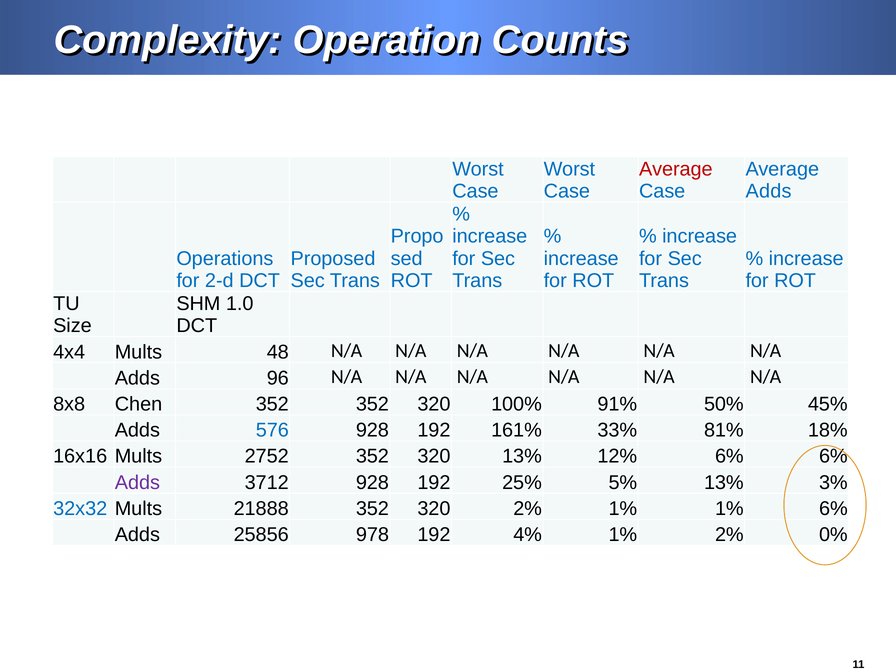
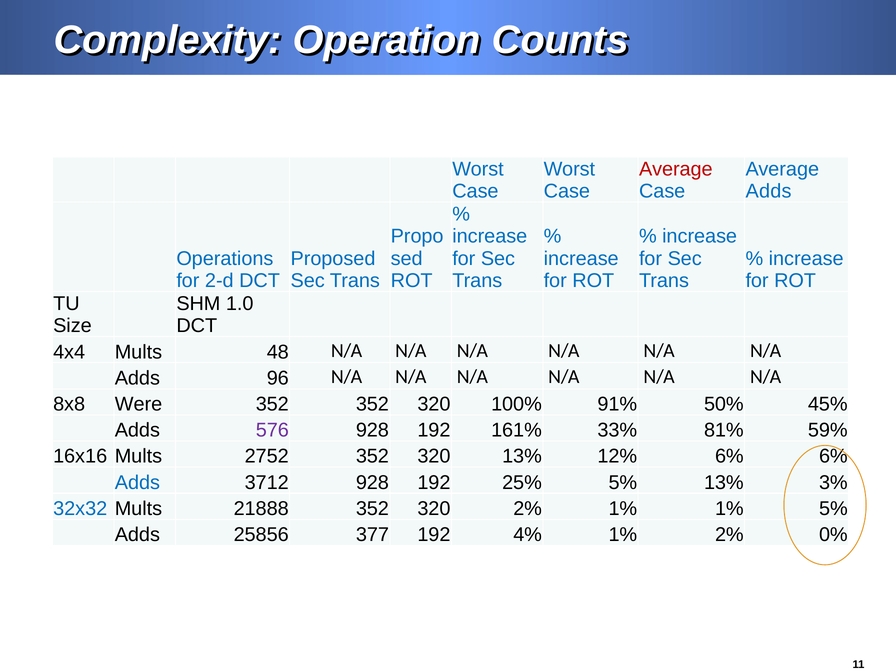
Chen: Chen -> Were
576 colour: blue -> purple
18%: 18% -> 59%
Adds at (137, 482) colour: purple -> blue
1% 6%: 6% -> 5%
978: 978 -> 377
